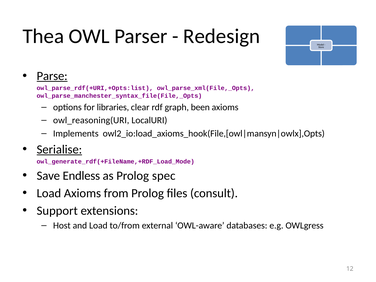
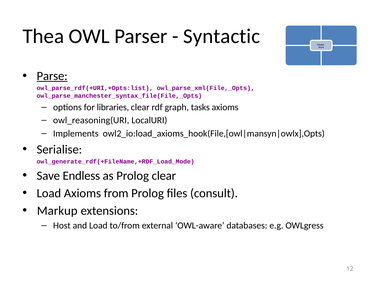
Redesign: Redesign -> Syntactic
been: been -> tasks
Serialise underline: present -> none
Prolog spec: spec -> clear
Support: Support -> Markup
